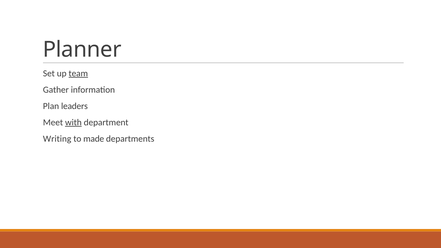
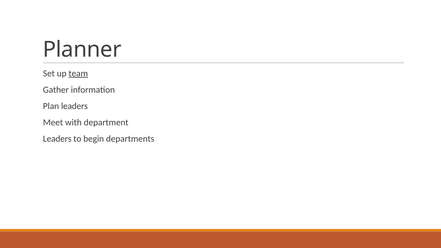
with underline: present -> none
Writing at (57, 139): Writing -> Leaders
made: made -> begin
